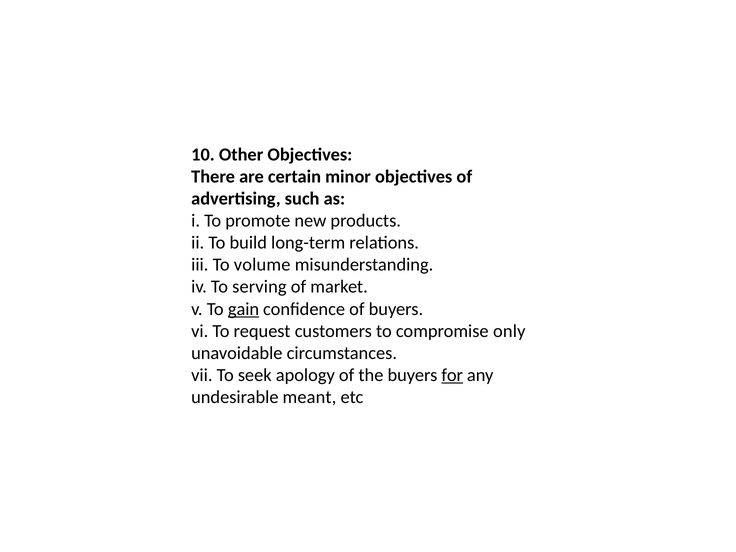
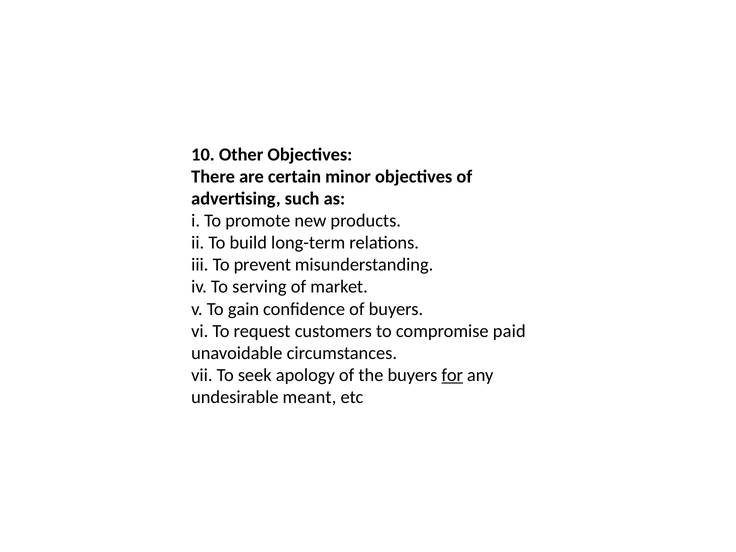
volume: volume -> prevent
gain underline: present -> none
only: only -> paid
